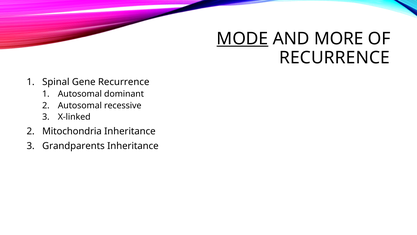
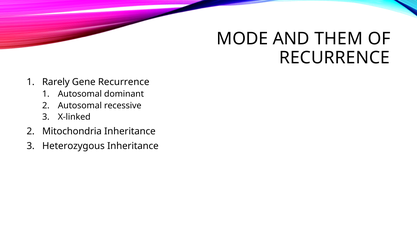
MODE underline: present -> none
MORE: MORE -> THEM
Spinal: Spinal -> Rarely
Grandparents: Grandparents -> Heterozygous
